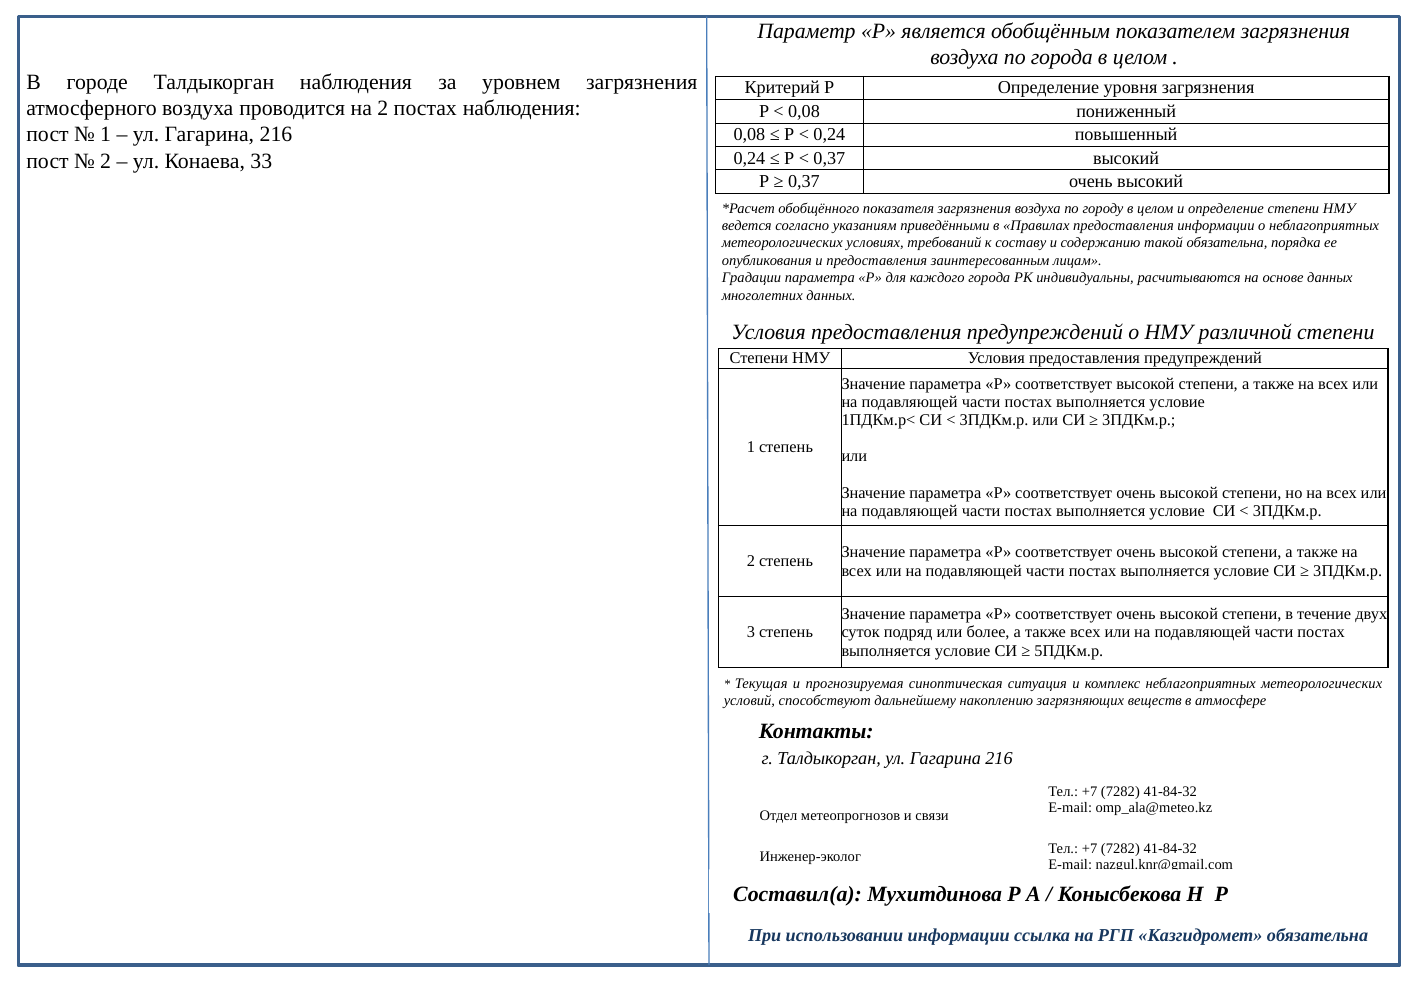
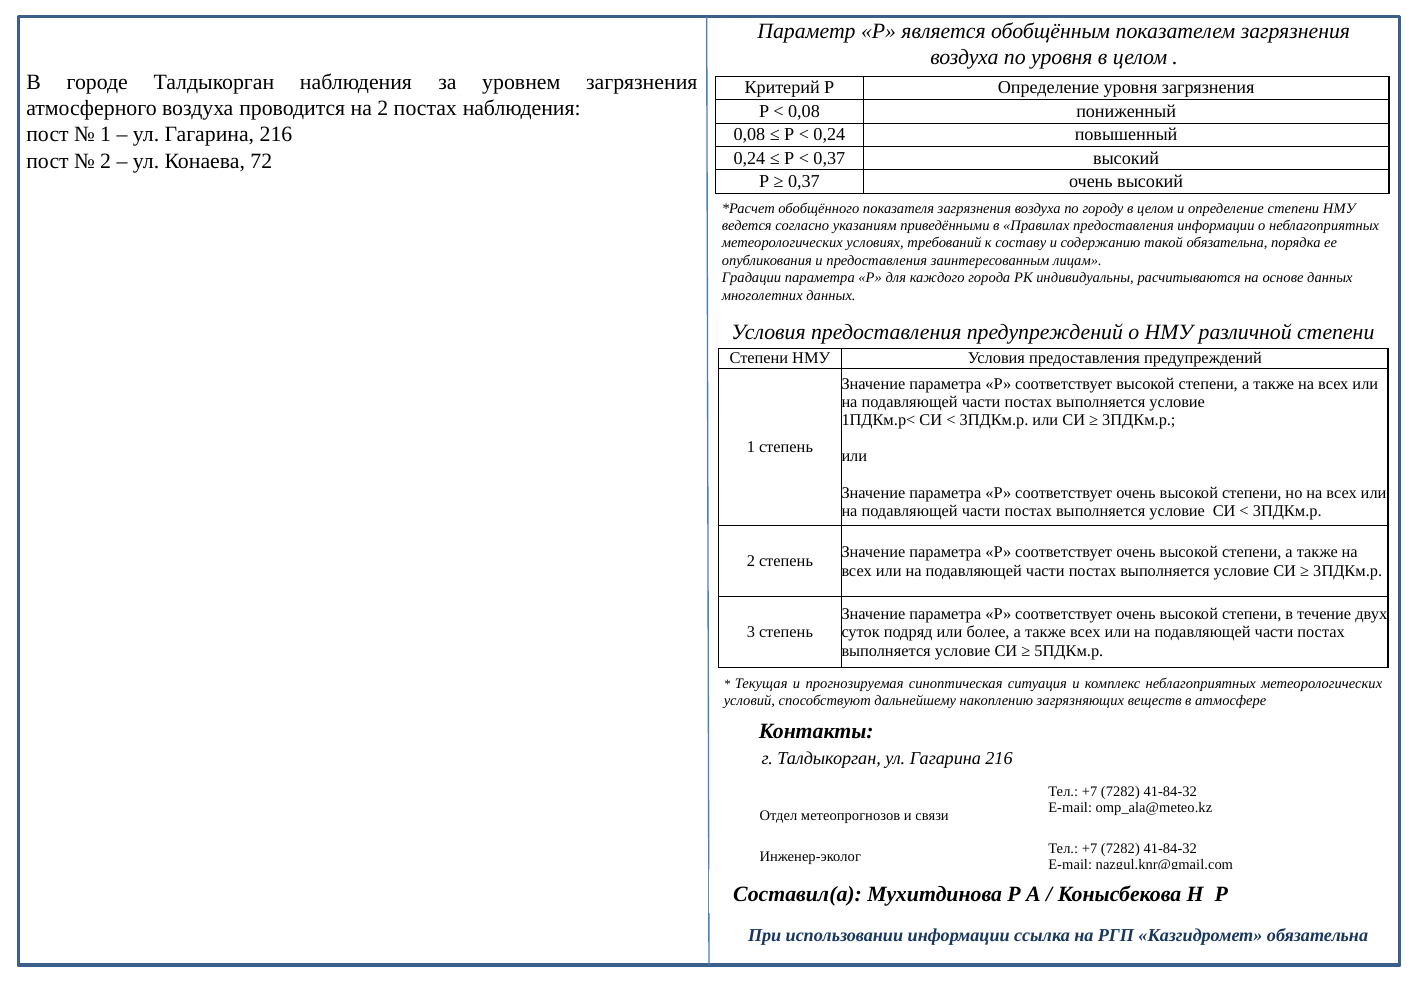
по города: города -> уровня
33: 33 -> 72
